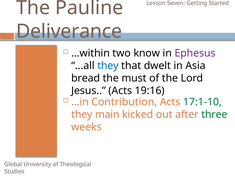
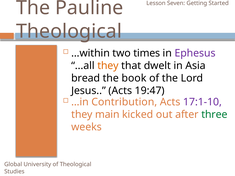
Deliverance at (69, 31): Deliverance -> Theological
know: know -> times
they at (108, 66) colour: blue -> orange
must: must -> book
19:16: 19:16 -> 19:47
17:1-10 colour: green -> purple
